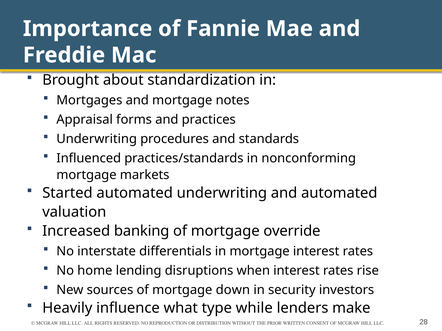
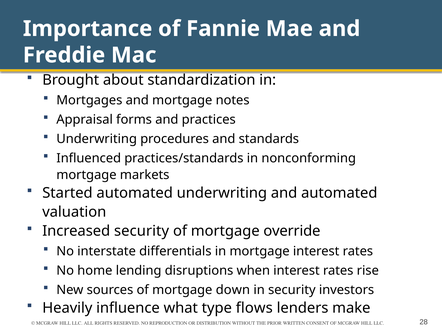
Increased banking: banking -> security
while: while -> flows
